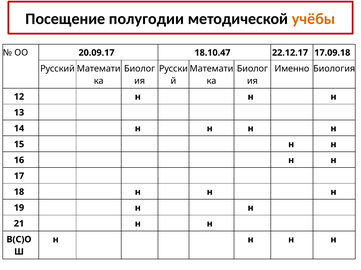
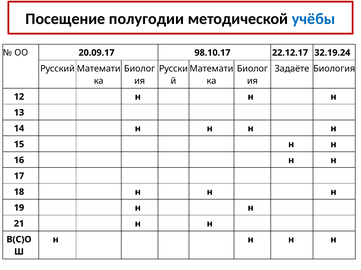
учёбы colour: orange -> blue
18.10.47: 18.10.47 -> 98.10.17
17.09.18: 17.09.18 -> 32.19.24
Именно: Именно -> Задаёте
